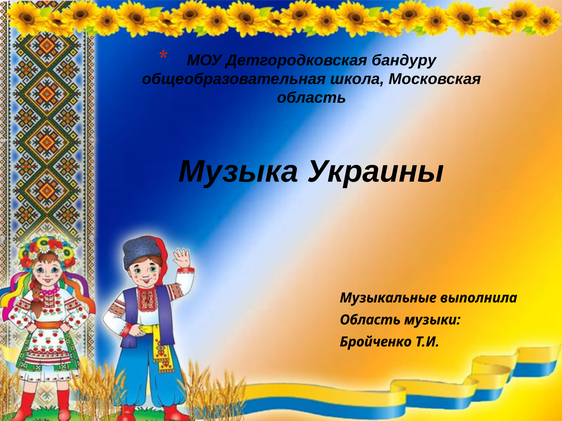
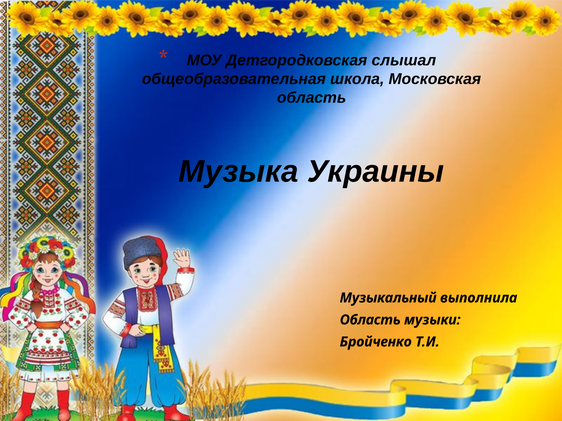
бандуру: бандуру -> слышал
Музыкальные: Музыкальные -> Музыкальный
